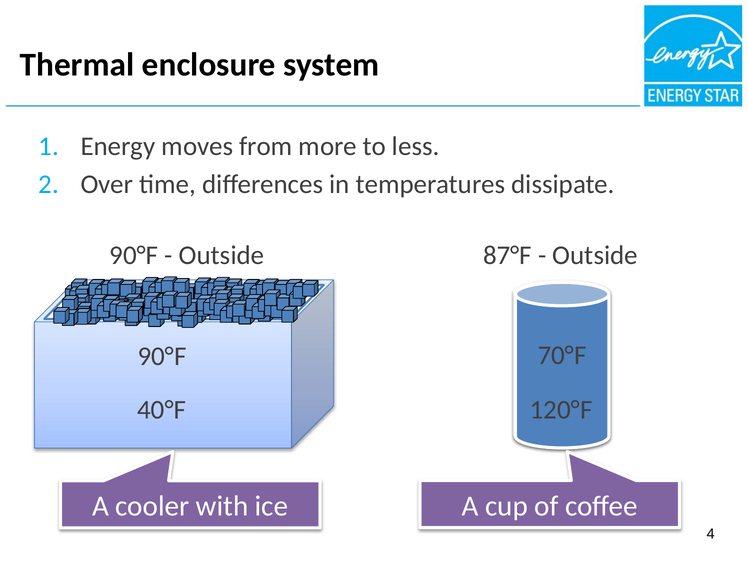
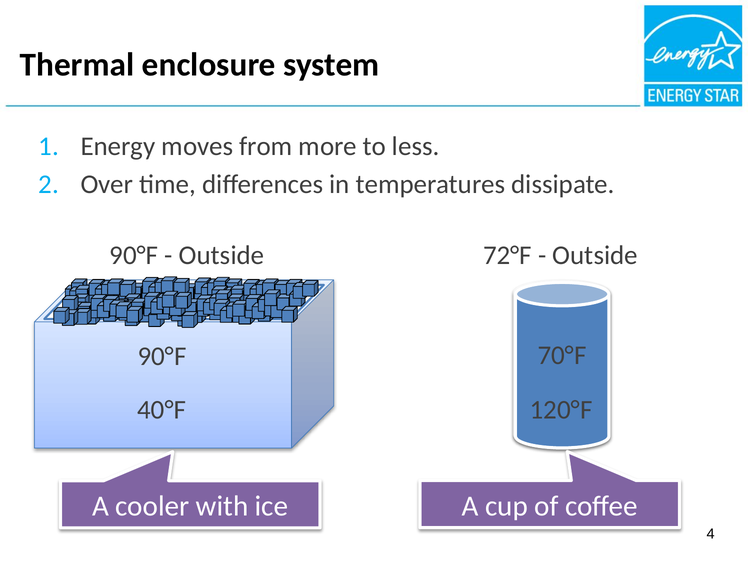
87°F: 87°F -> 72°F
